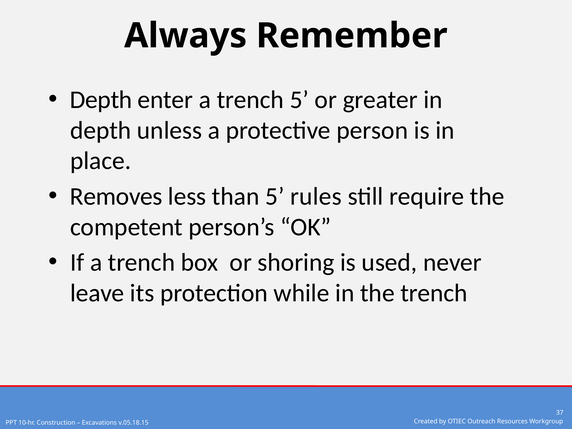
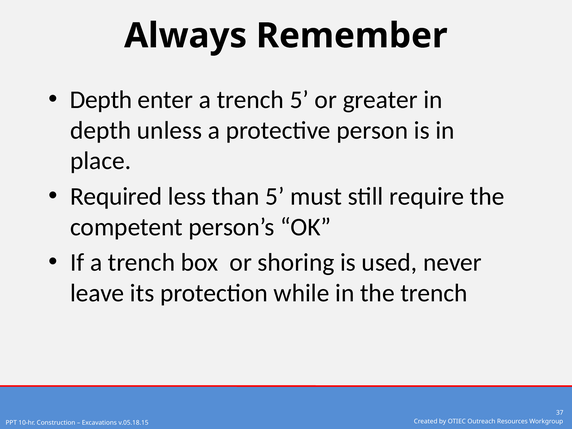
Removes: Removes -> Required
rules: rules -> must
